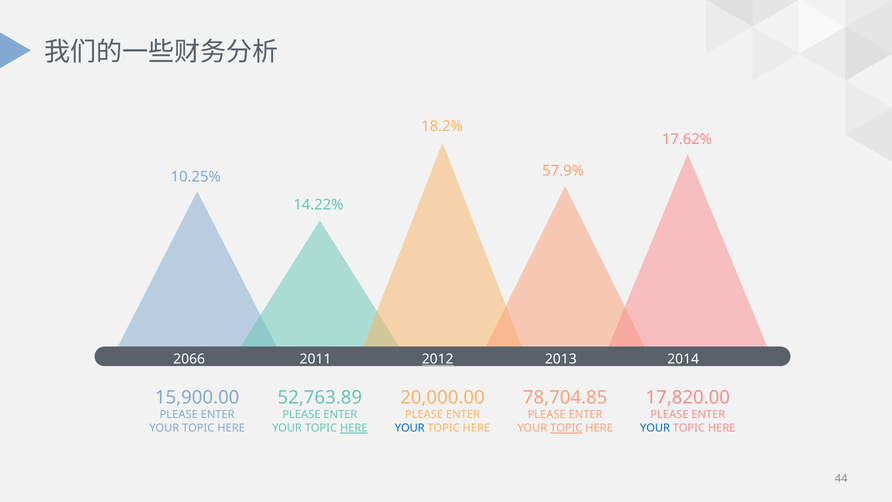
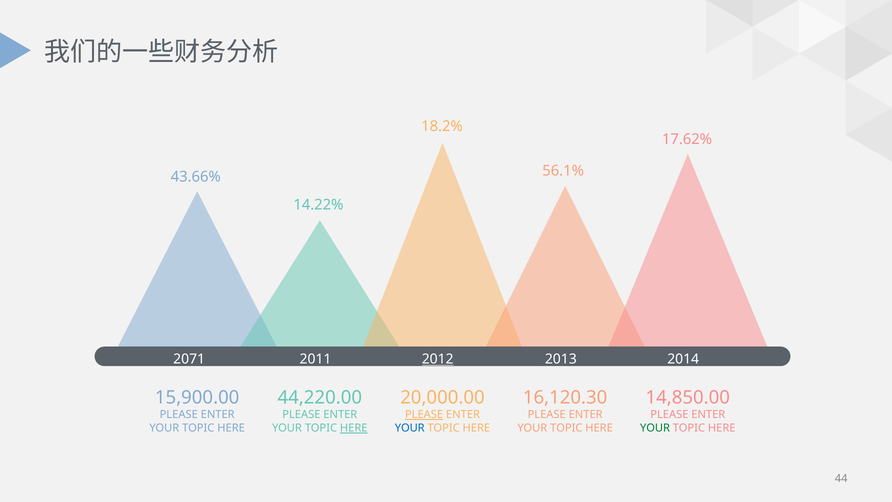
57.9%: 57.9% -> 56.1%
10.25%: 10.25% -> 43.66%
2066: 2066 -> 2071
52,763.89: 52,763.89 -> 44,220.00
78,704.85: 78,704.85 -> 16,120.30
17,820.00: 17,820.00 -> 14,850.00
PLEASE at (424, 415) underline: none -> present
TOPIC at (566, 428) underline: present -> none
YOUR at (655, 428) colour: blue -> green
